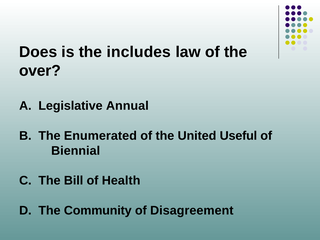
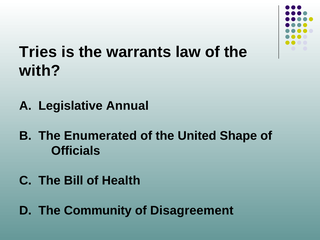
Does: Does -> Tries
includes: includes -> warrants
over: over -> with
Useful: Useful -> Shape
Biennial: Biennial -> Officials
